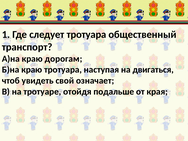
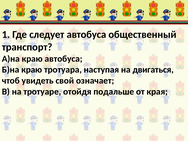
следует тротуара: тротуара -> автобуса
краю дорогам: дорогам -> автобуса
